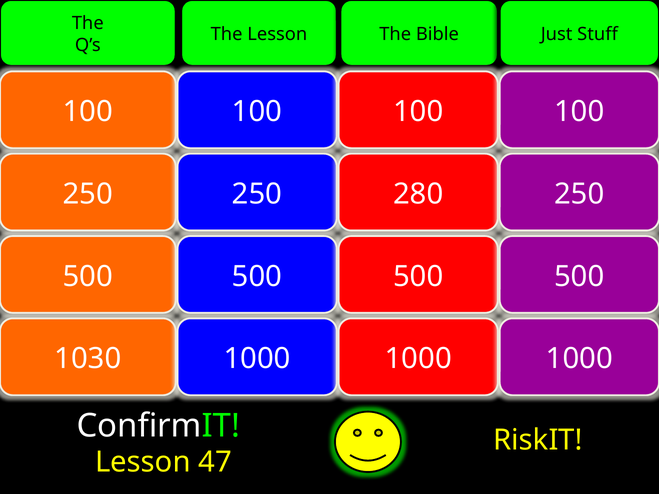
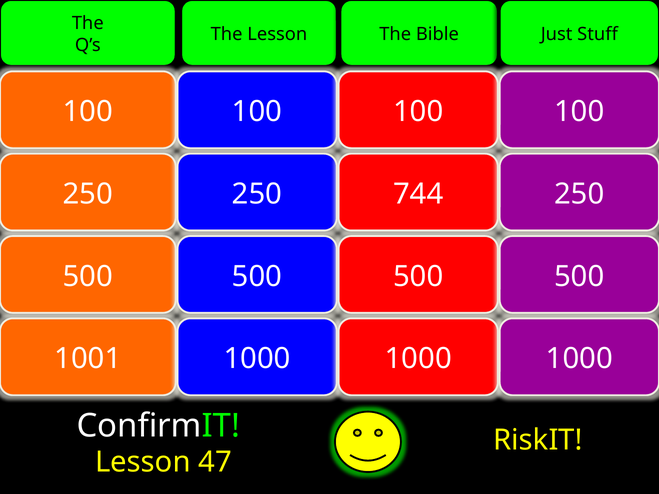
280: 280 -> 744
1030: 1030 -> 1001
